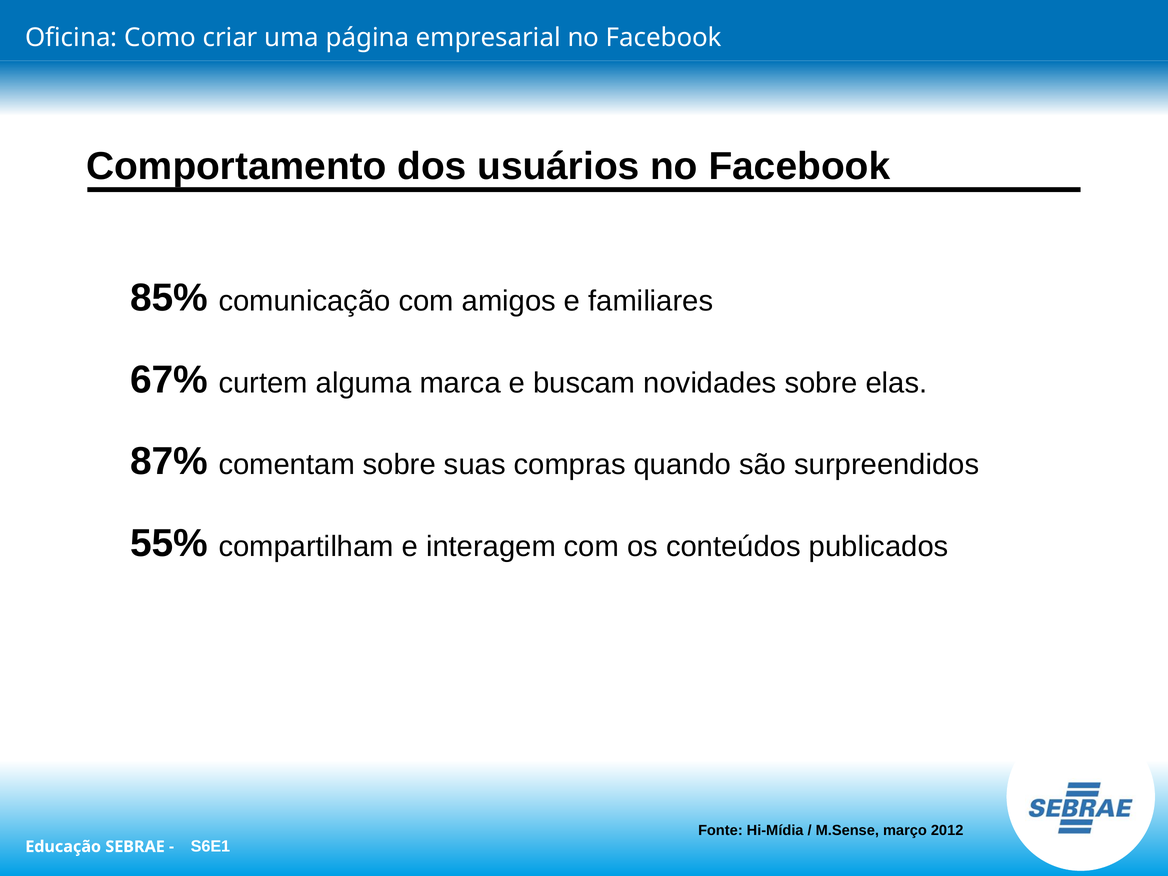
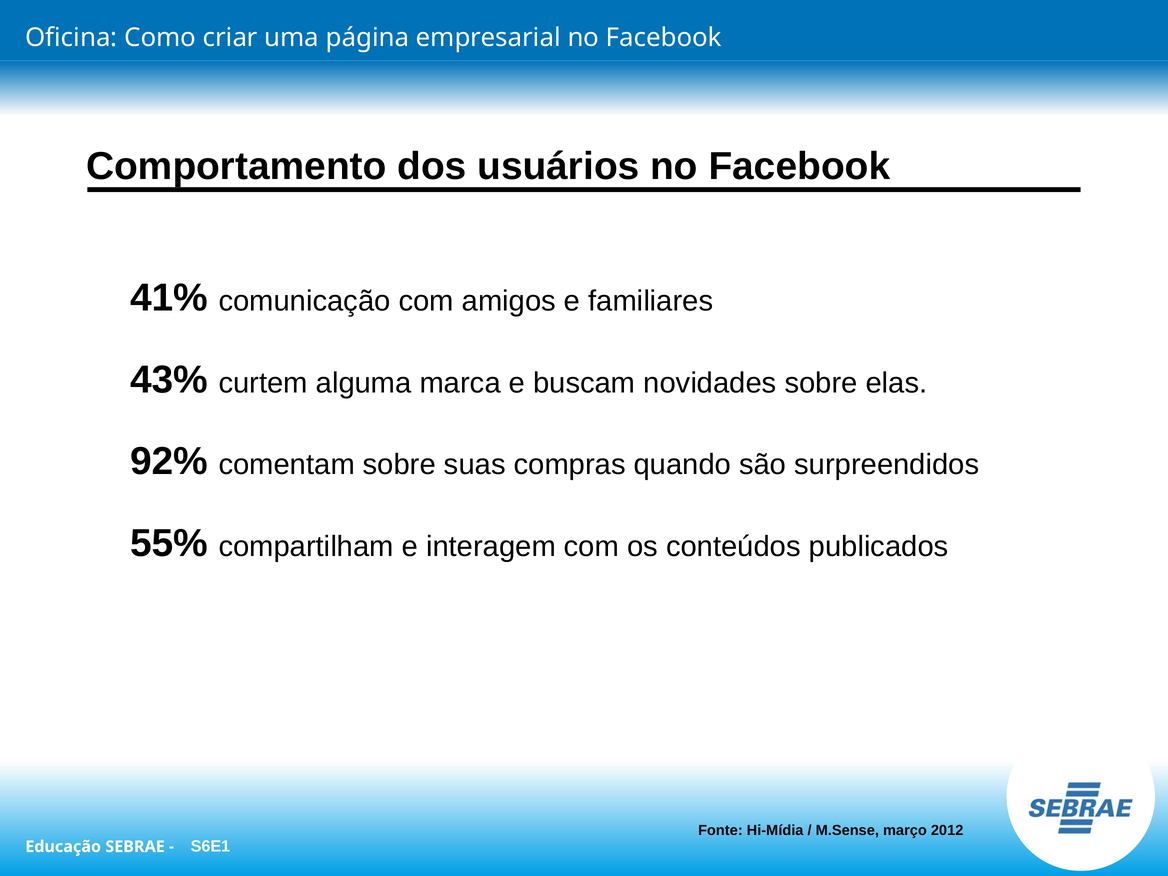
85%: 85% -> 41%
67%: 67% -> 43%
87%: 87% -> 92%
